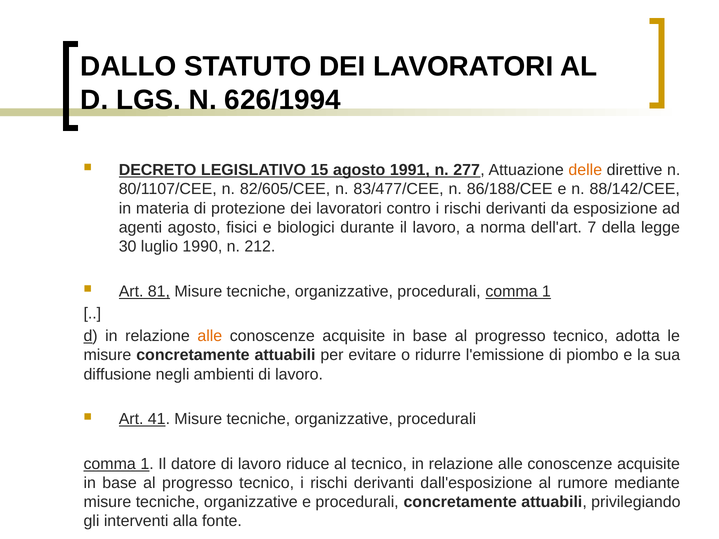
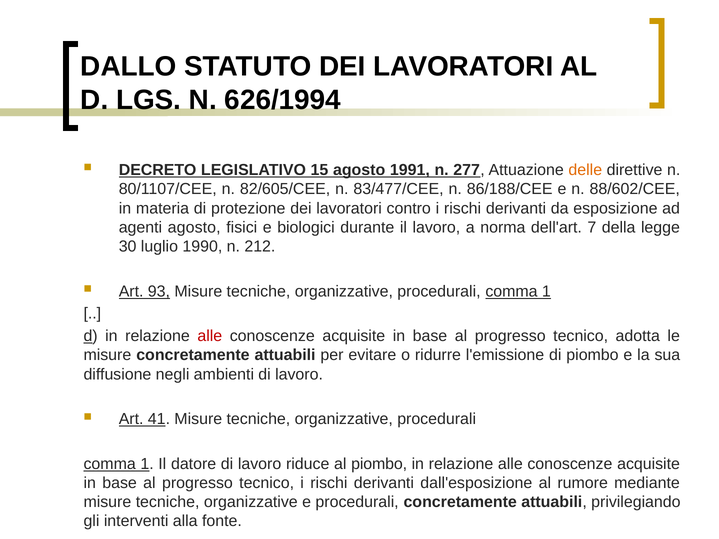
88/142/CEE: 88/142/CEE -> 88/602/CEE
81: 81 -> 93
alle at (210, 336) colour: orange -> red
al tecnico: tecnico -> piombo
